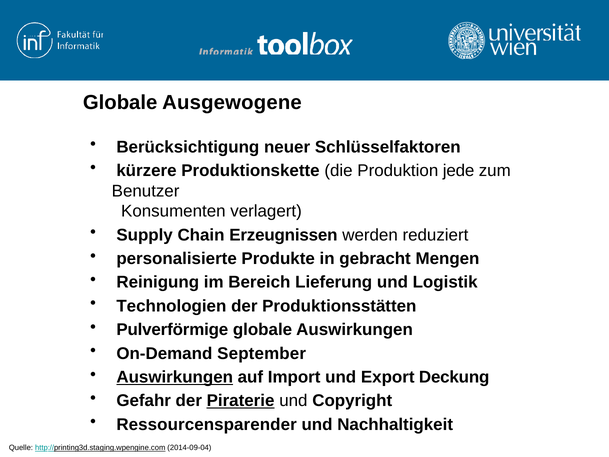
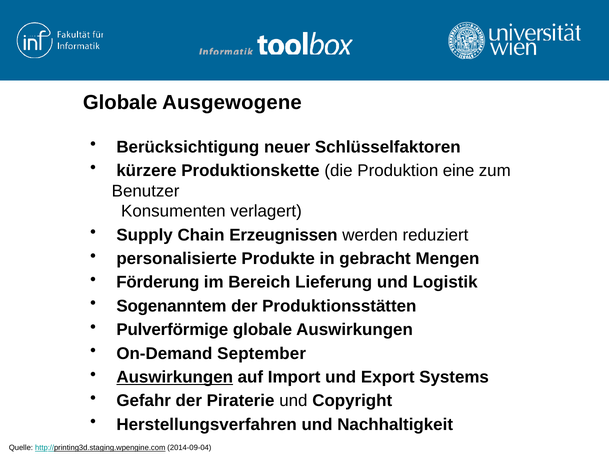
jede: jede -> eine
Reinigung: Reinigung -> Förderung
Technologien: Technologien -> Sogenanntem
Deckung: Deckung -> Systems
Piraterie underline: present -> none
Ressourcensparender: Ressourcensparender -> Herstellungsverfahren
